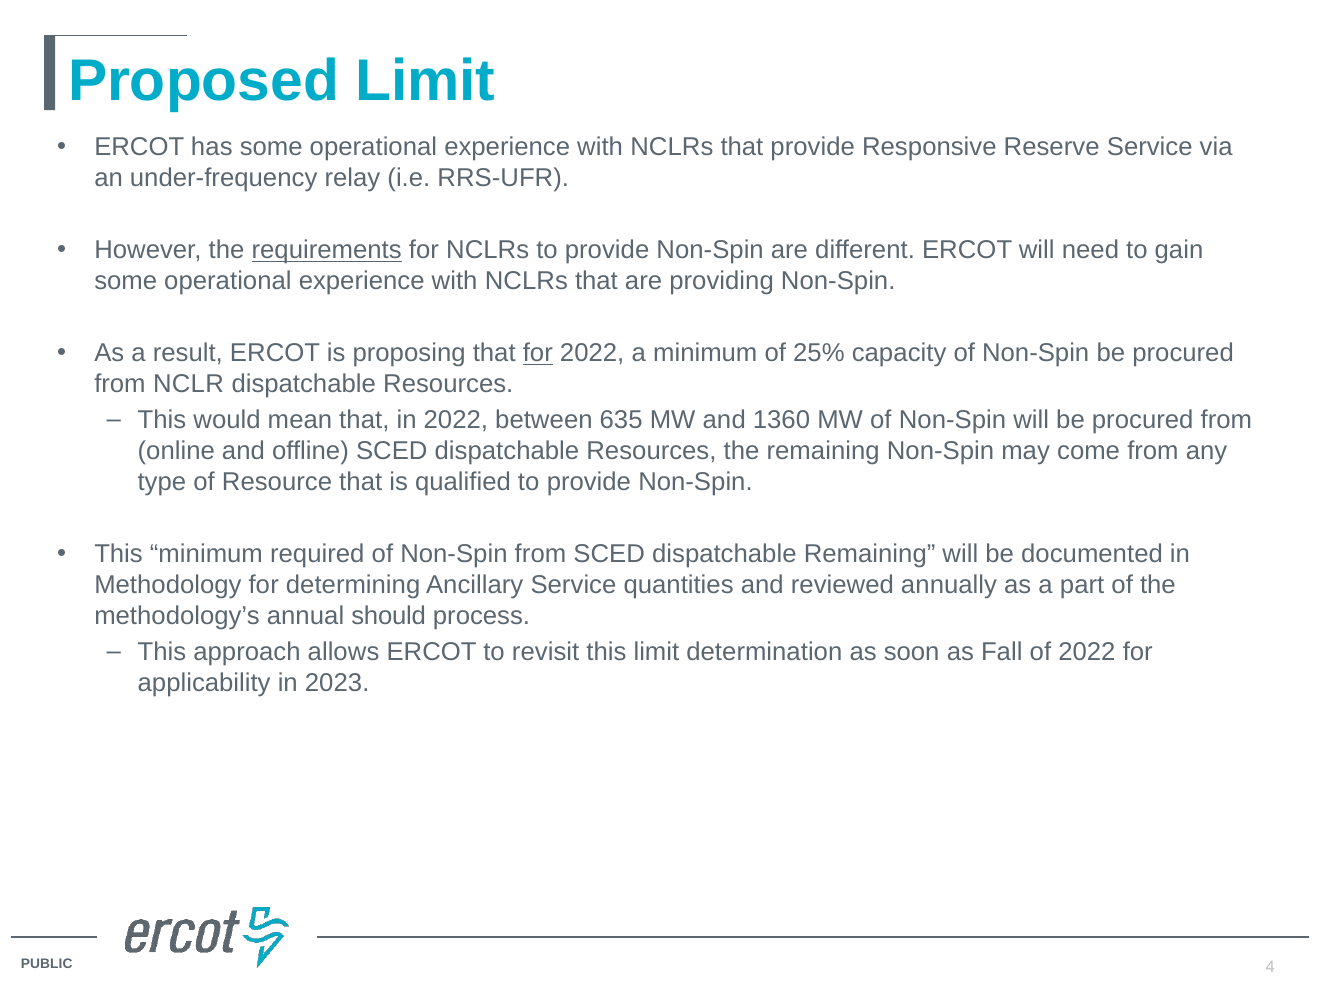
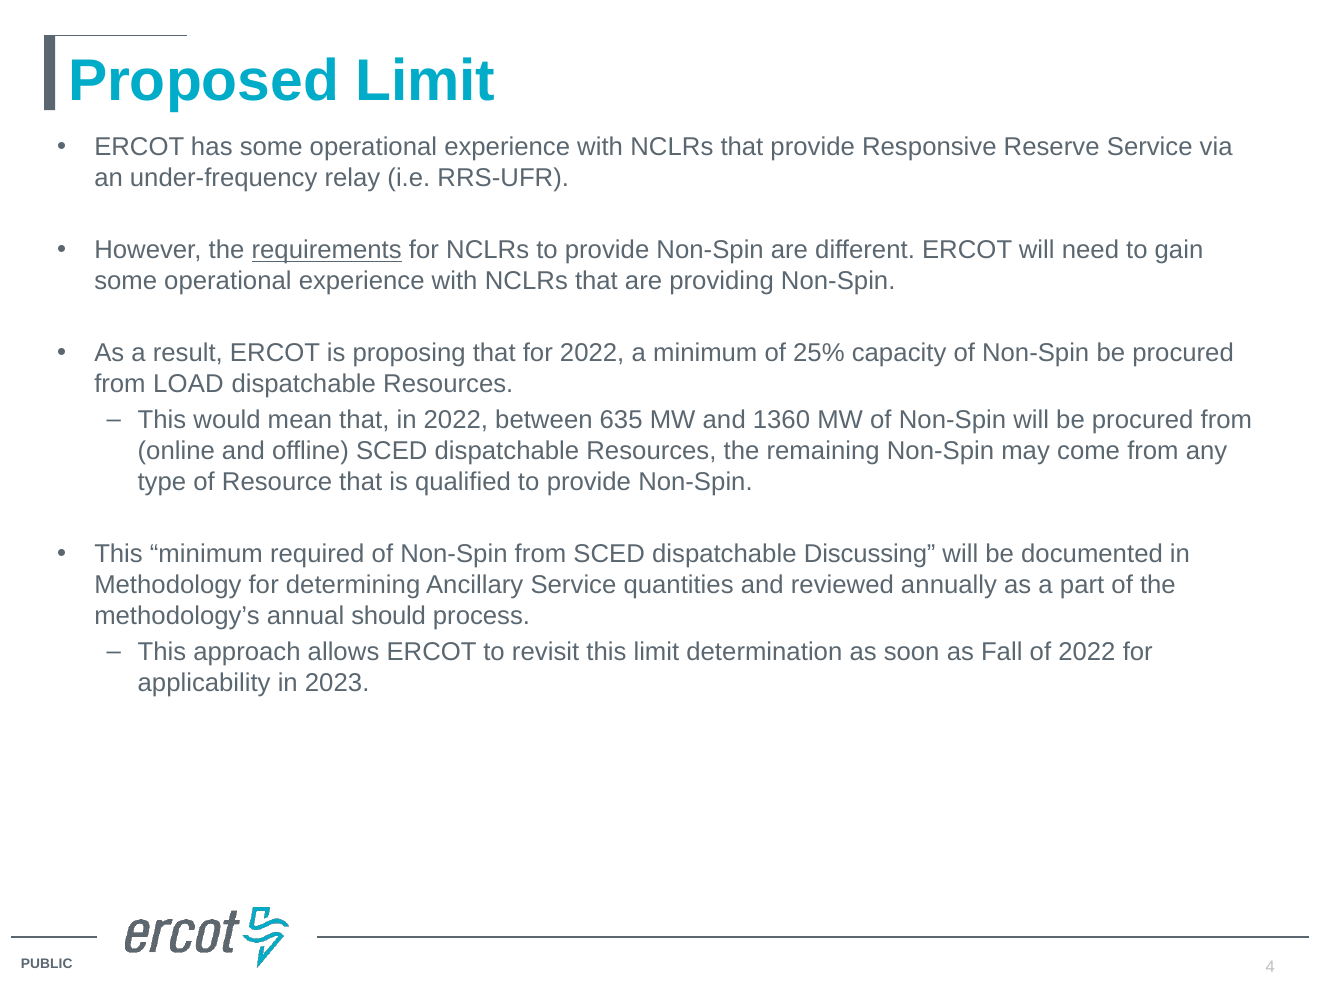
for at (538, 353) underline: present -> none
NCLR: NCLR -> LOAD
dispatchable Remaining: Remaining -> Discussing
